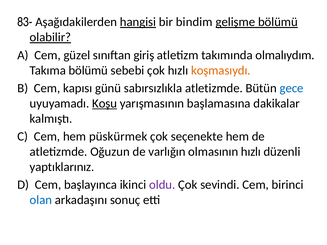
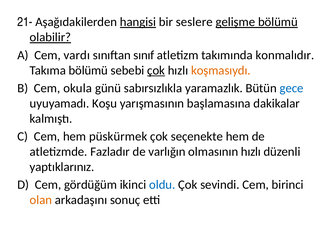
83-: 83- -> 21-
bindim: bindim -> seslere
güzel: güzel -> vardı
giriş: giriş -> sınıf
olmalıydım: olmalıydım -> konmalıdır
çok at (156, 70) underline: none -> present
kapısı: kapısı -> okula
sabırsızlıkla atletizmde: atletizmde -> yaramazlık
Koşu underline: present -> none
Oğuzun: Oğuzun -> Fazladır
başlayınca: başlayınca -> gördüğüm
oldu colour: purple -> blue
olan colour: blue -> orange
